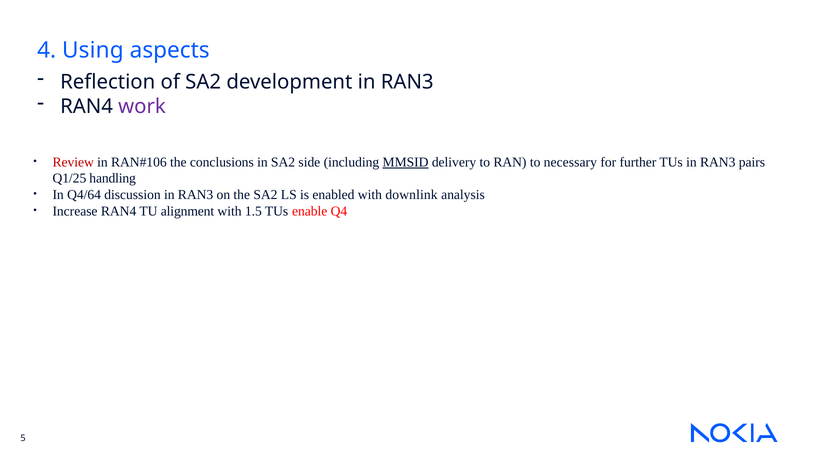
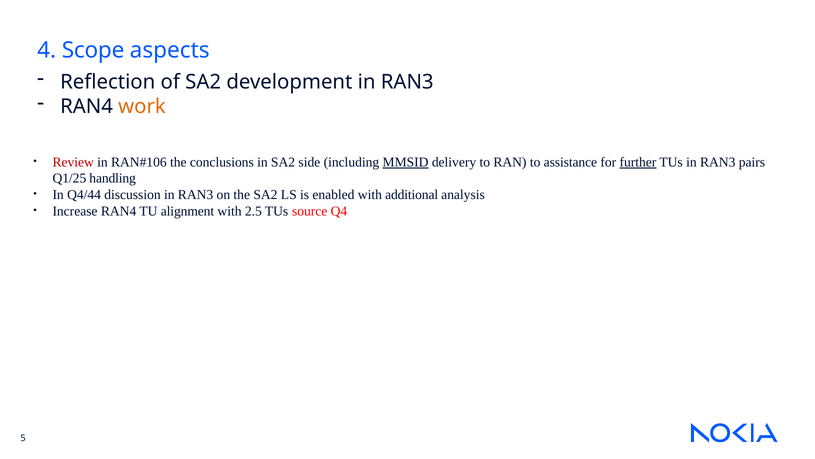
Using: Using -> Scope
work colour: purple -> orange
necessary: necessary -> assistance
further underline: none -> present
Q4/64: Q4/64 -> Q4/44
downlink: downlink -> additional
1.5: 1.5 -> 2.5
enable: enable -> source
